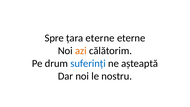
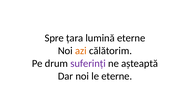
țara eterne: eterne -> lumină
suferinți colour: blue -> purple
le nostru: nostru -> eterne
